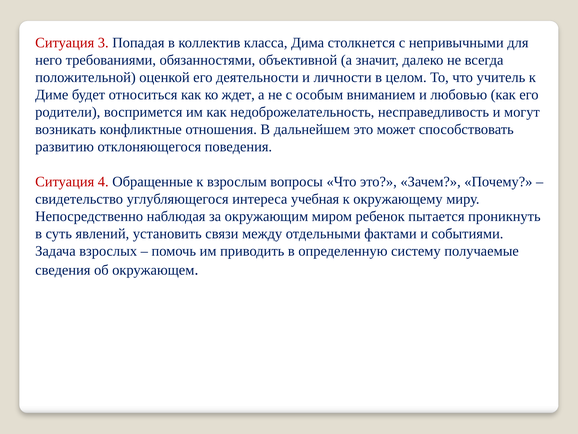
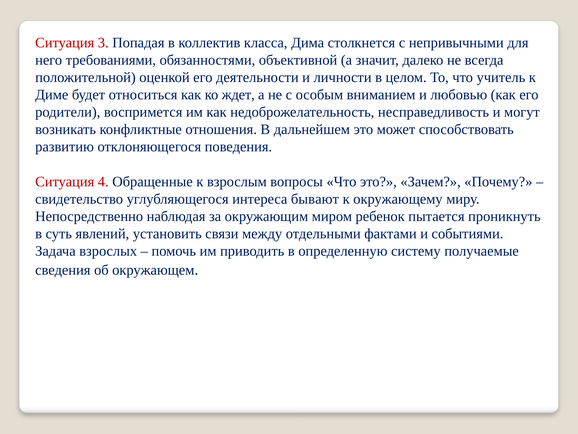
учебная: учебная -> бывают
